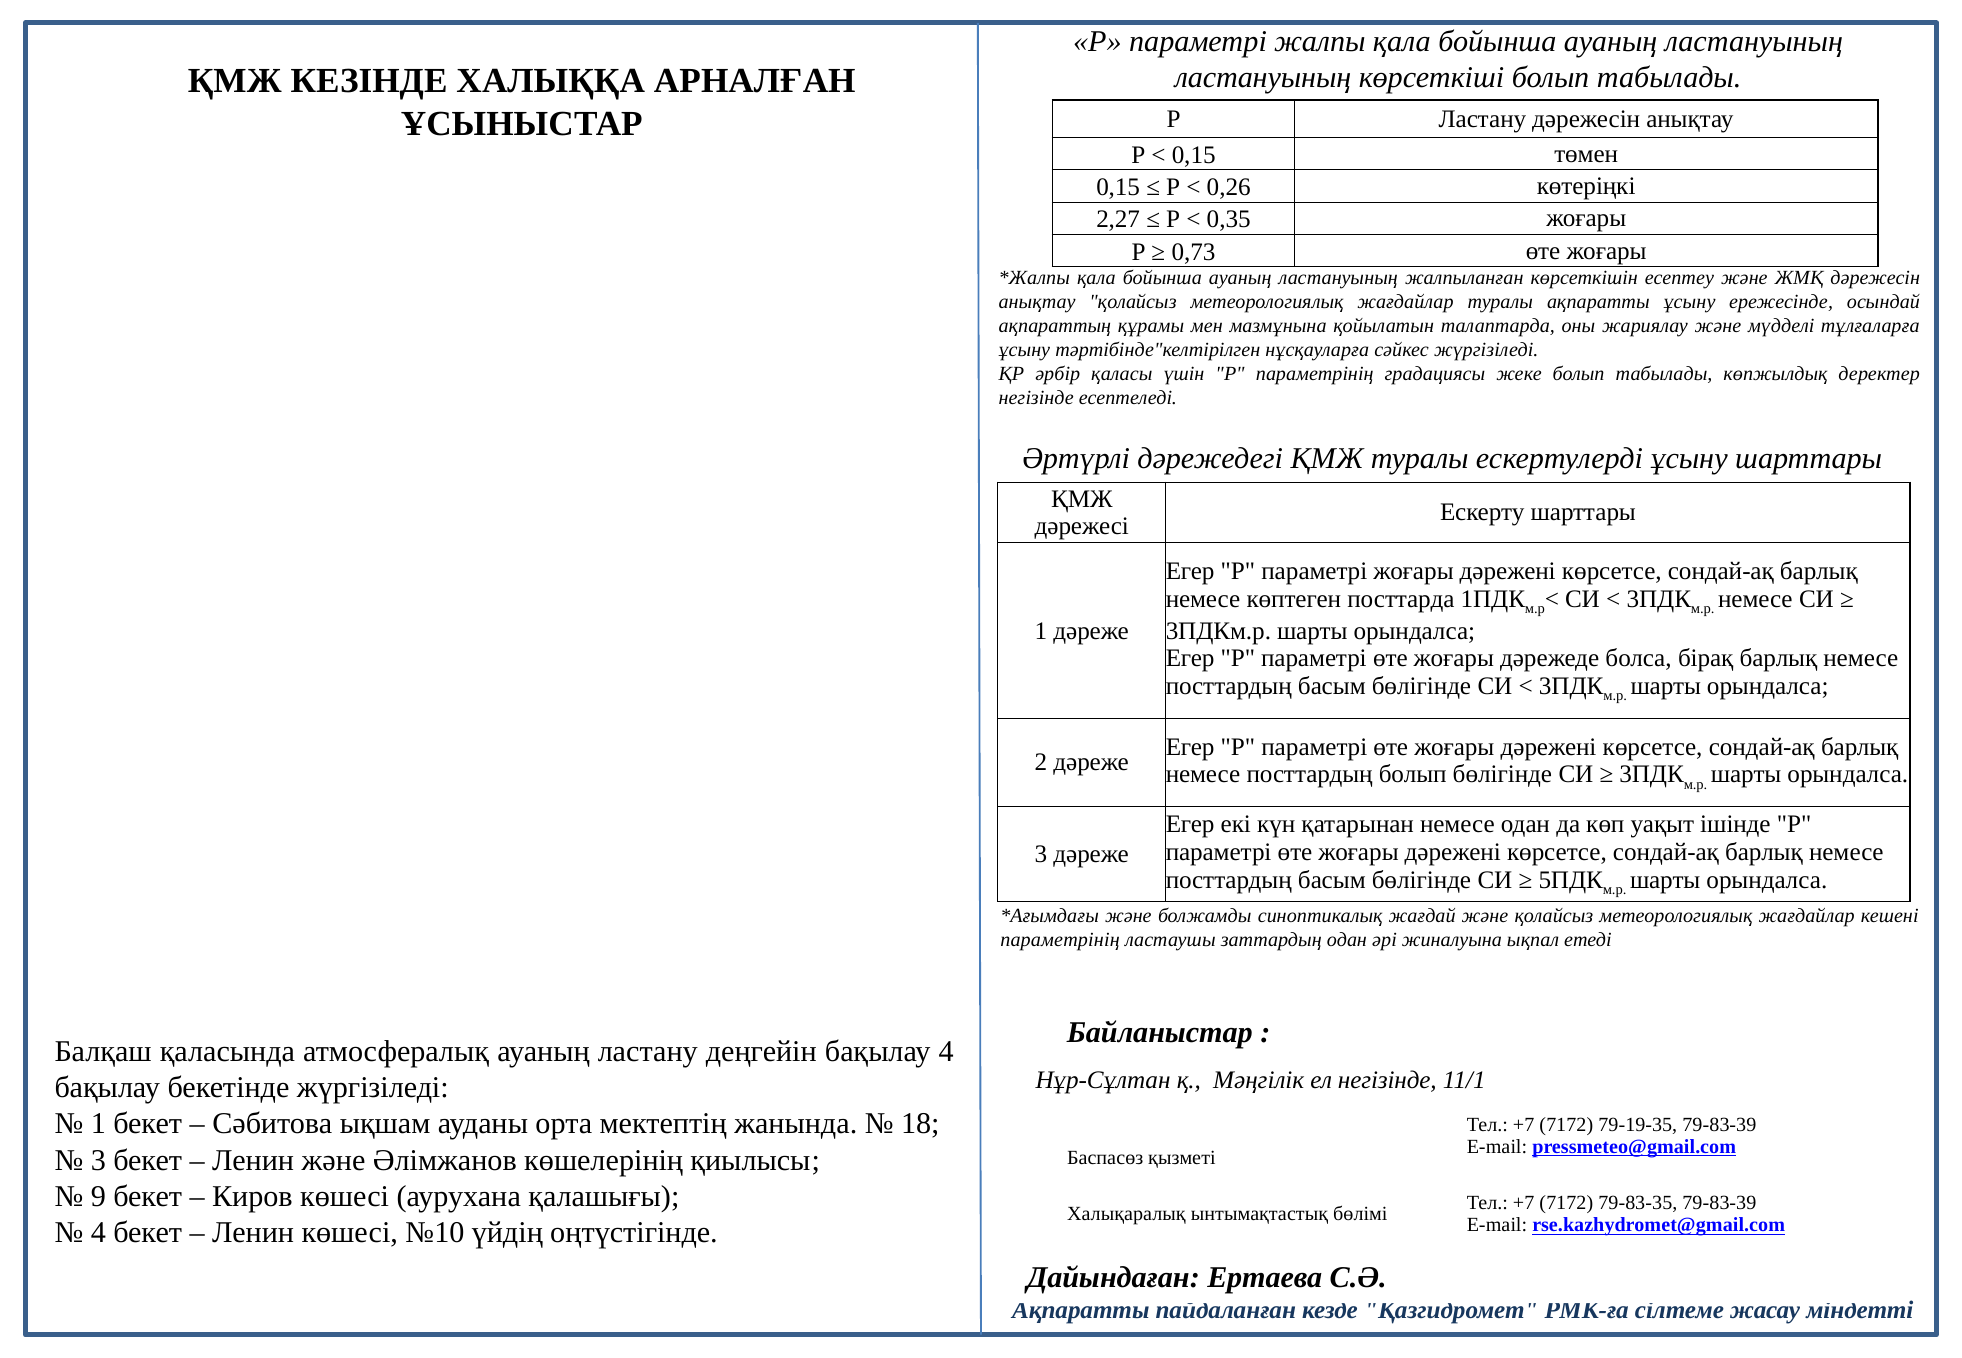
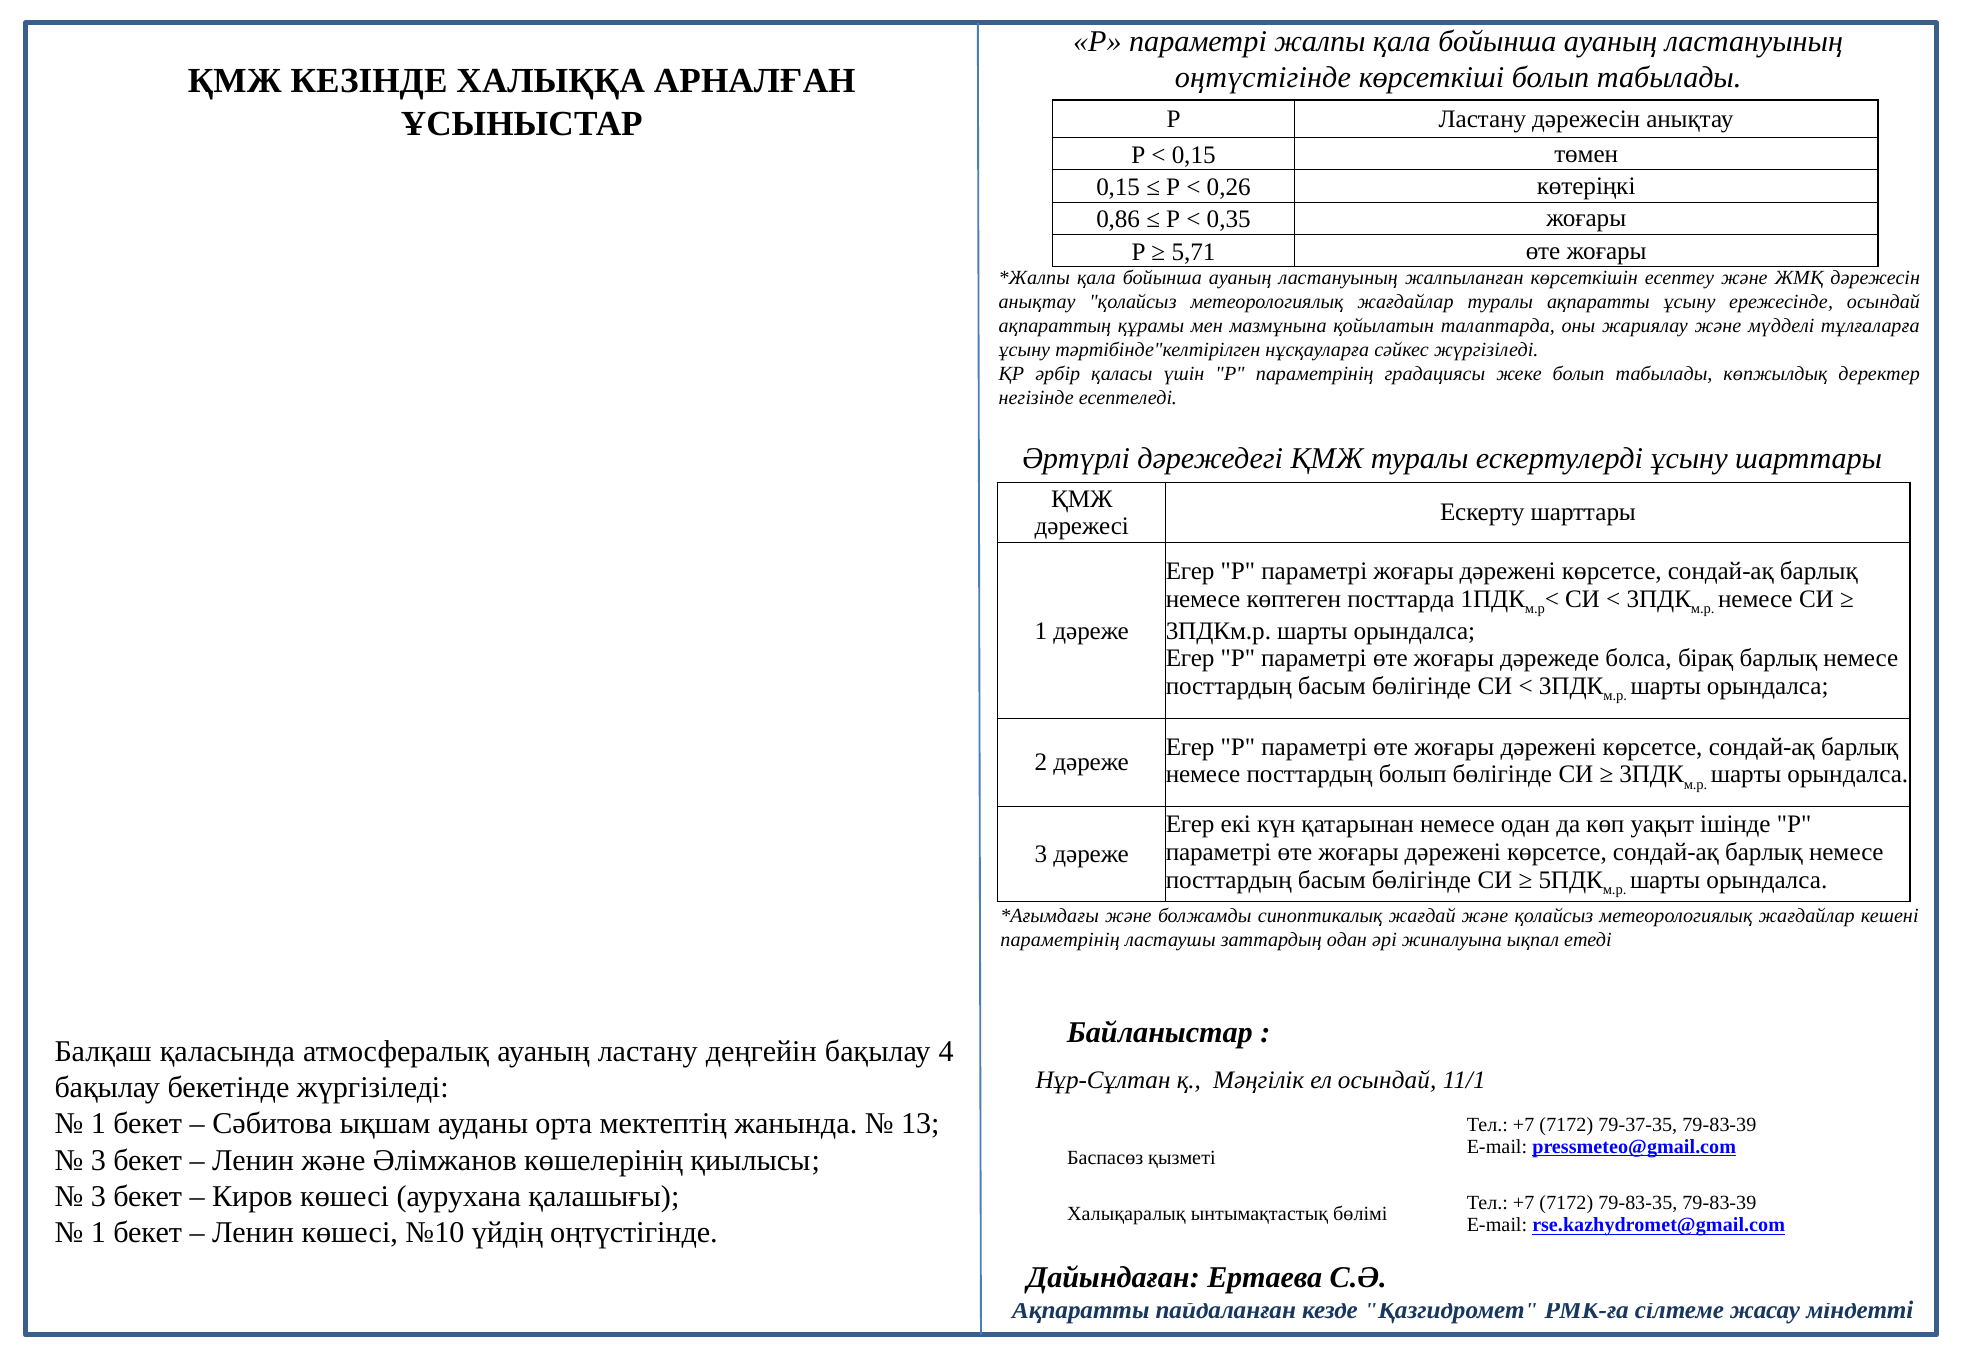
ластануының at (1263, 78): ластануының -> оңтүстігінде
2,27: 2,27 -> 0,86
0,73: 0,73 -> 5,71
ел негізінде: негізінде -> осындай
18: 18 -> 13
79-19-35: 79-19-35 -> 79-37-35
9 at (98, 1197): 9 -> 3
4 at (98, 1233): 4 -> 1
